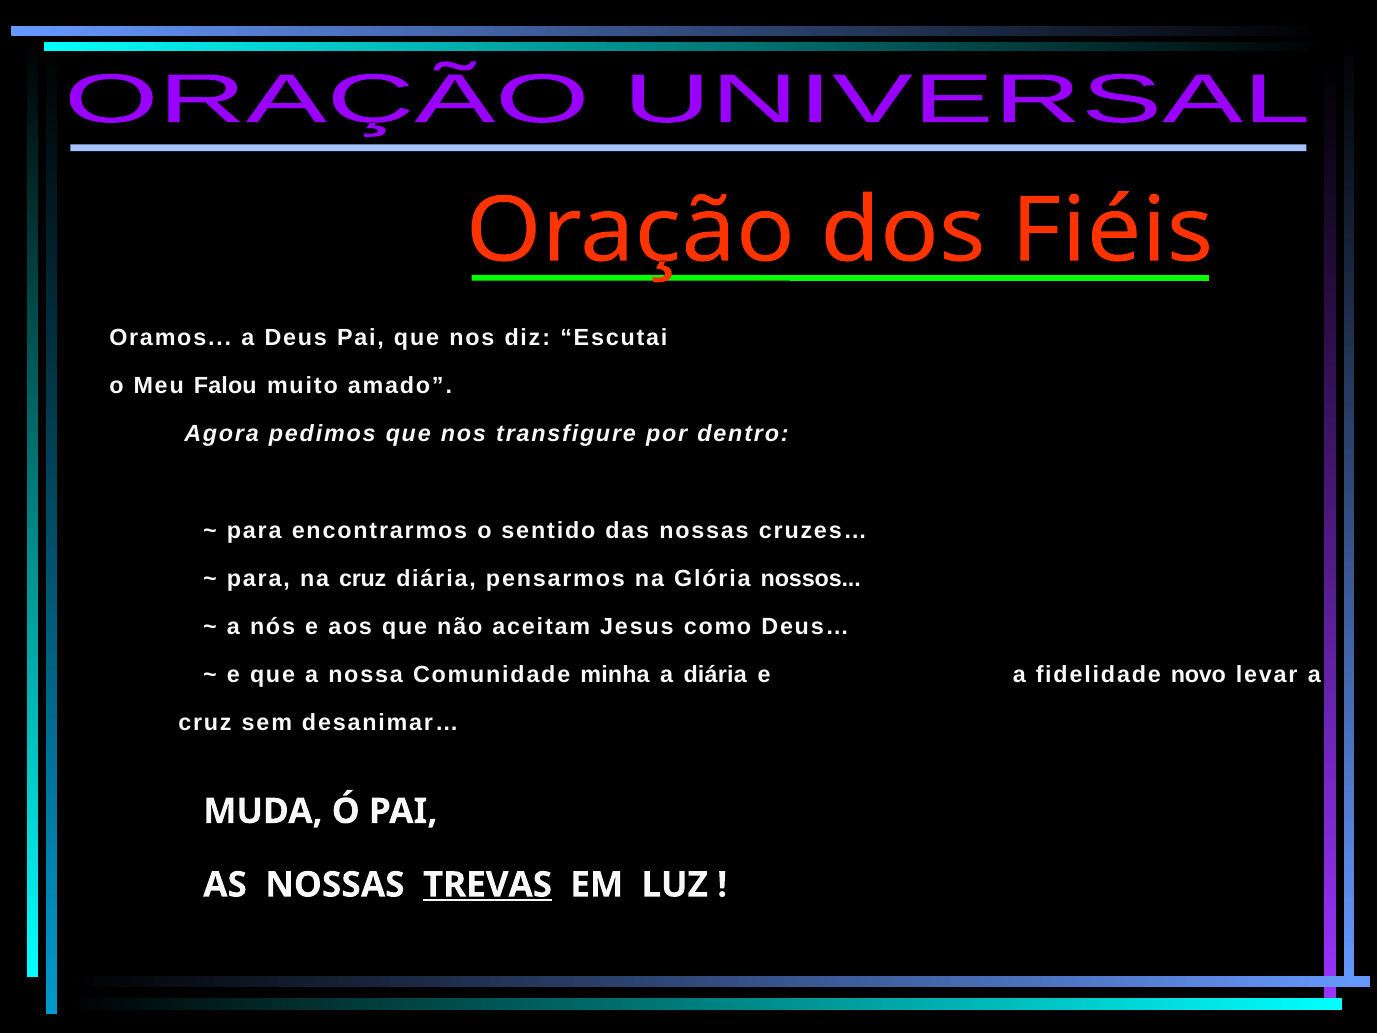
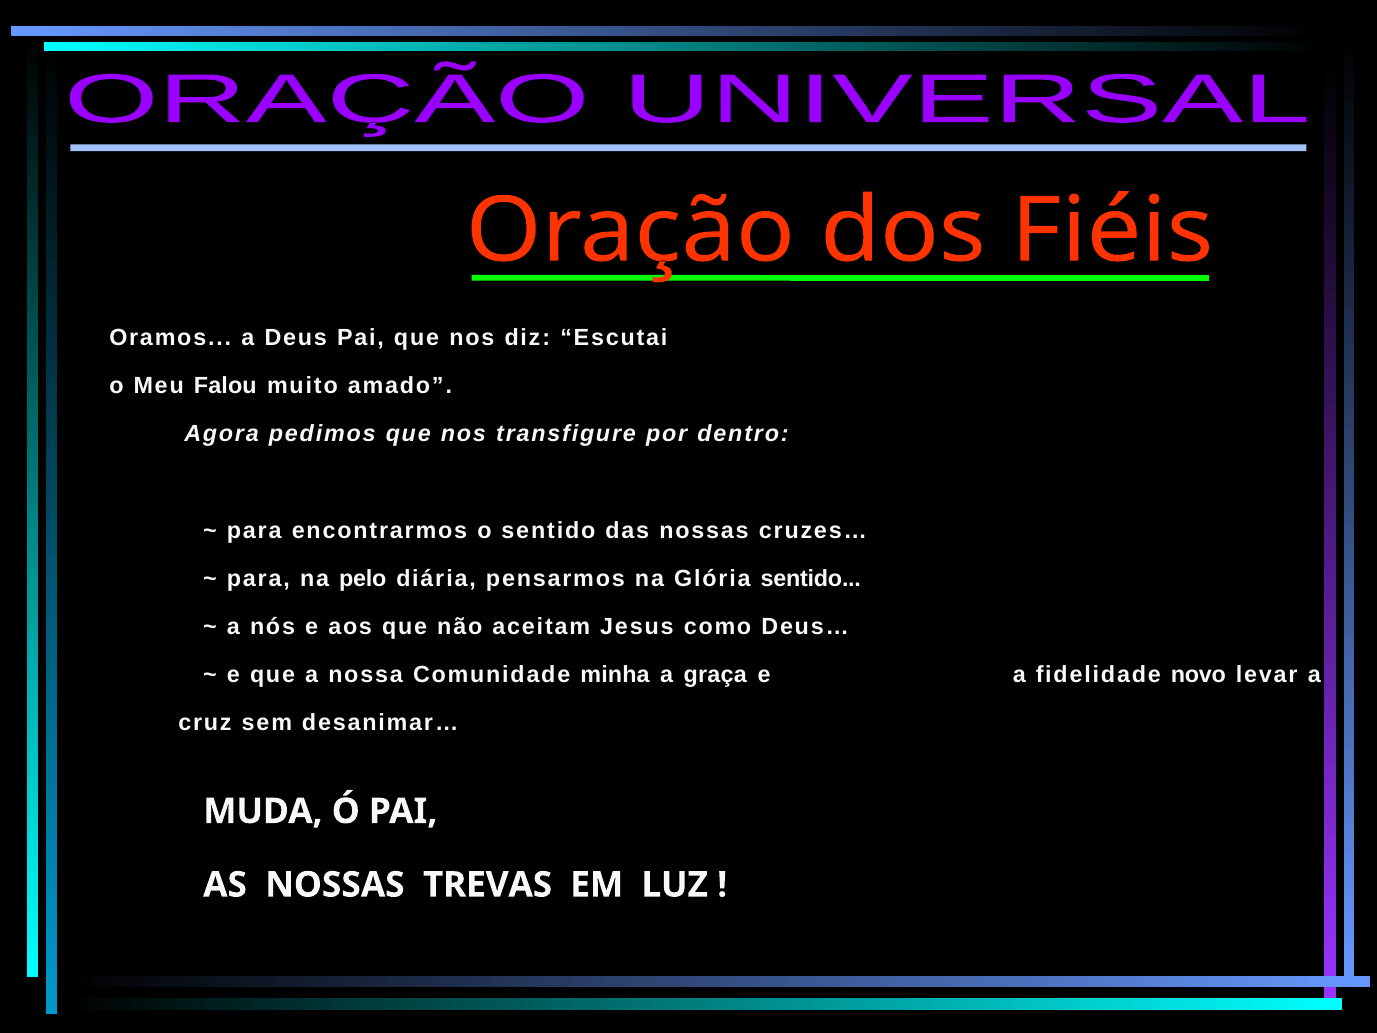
na cruz: cruz -> pelo
Glória nossos: nossos -> sentido
a diária: diária -> graça
TREVAS underline: present -> none
